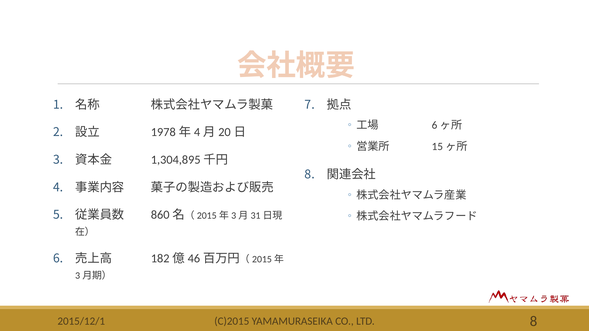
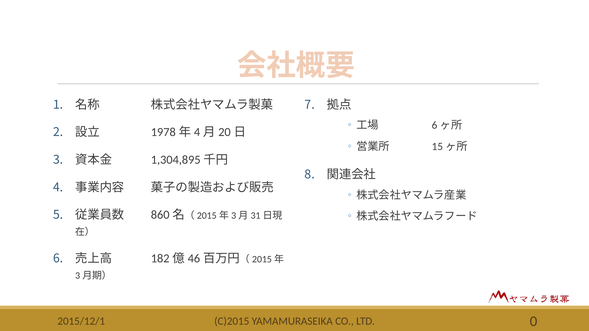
LTD 8: 8 -> 0
